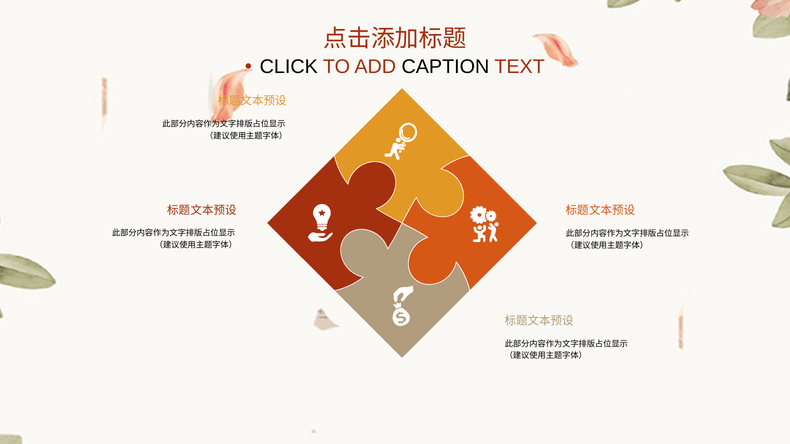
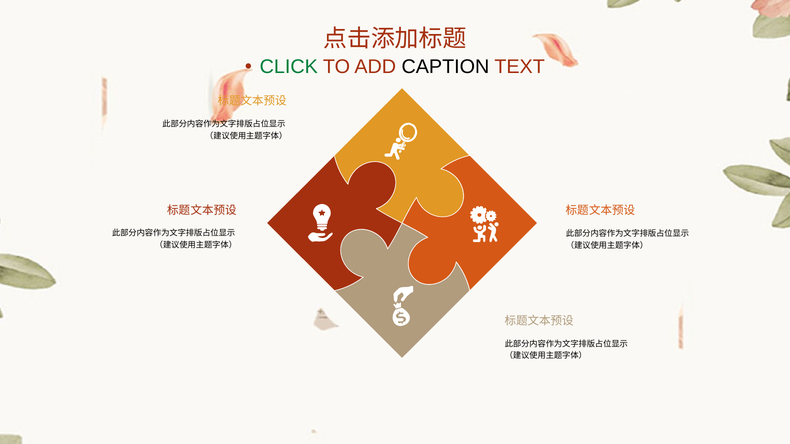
CLICK colour: black -> green
